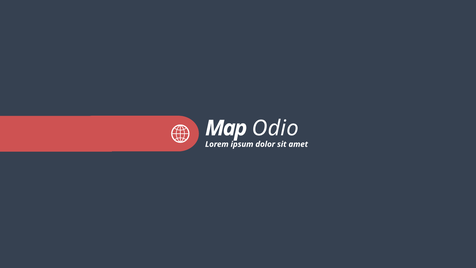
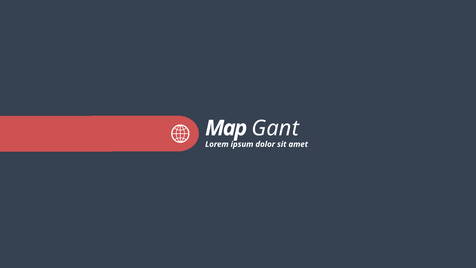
Odio: Odio -> Gant
